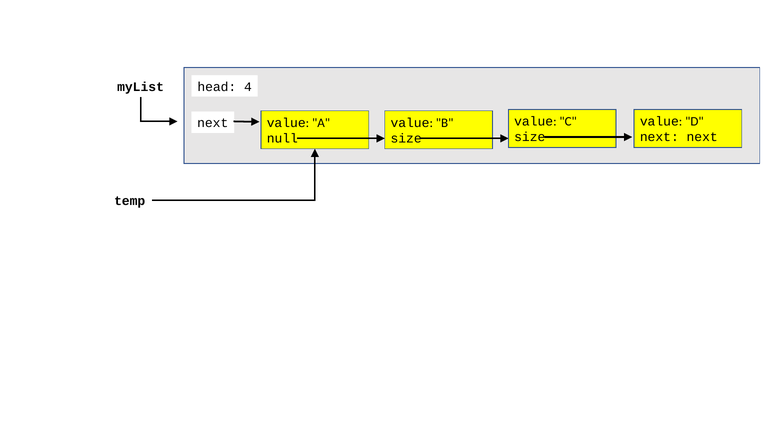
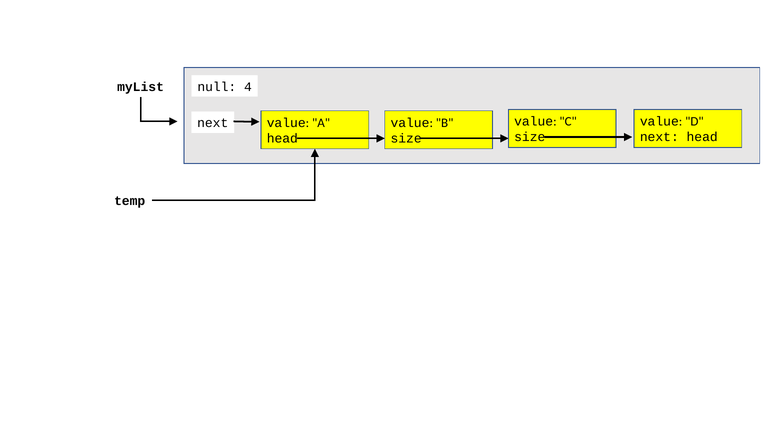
head: head -> null
next next: next -> head
null at (282, 139): null -> head
